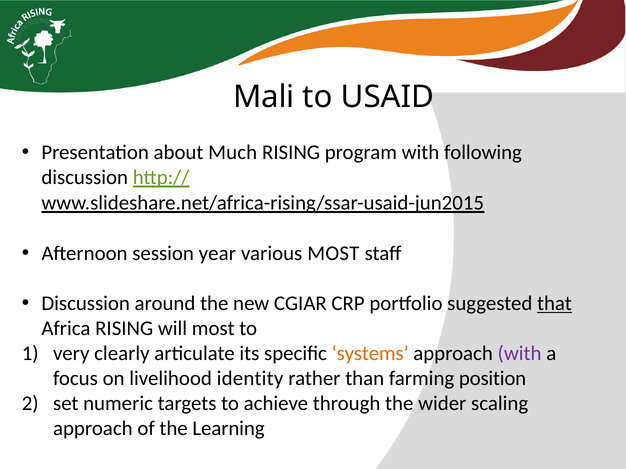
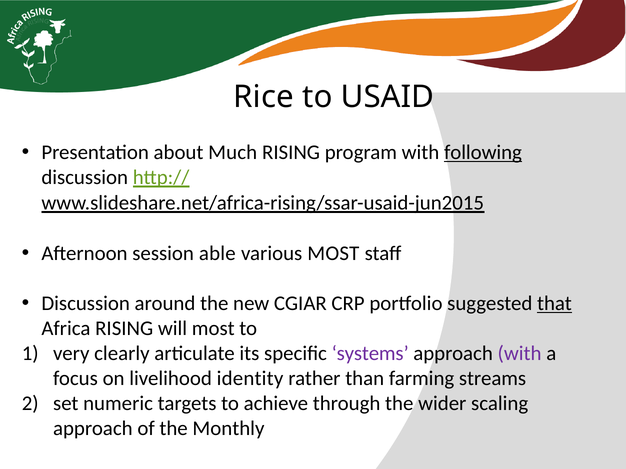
Mali: Mali -> Rice
following underline: none -> present
year: year -> able
systems colour: orange -> purple
position: position -> streams
Learning: Learning -> Monthly
